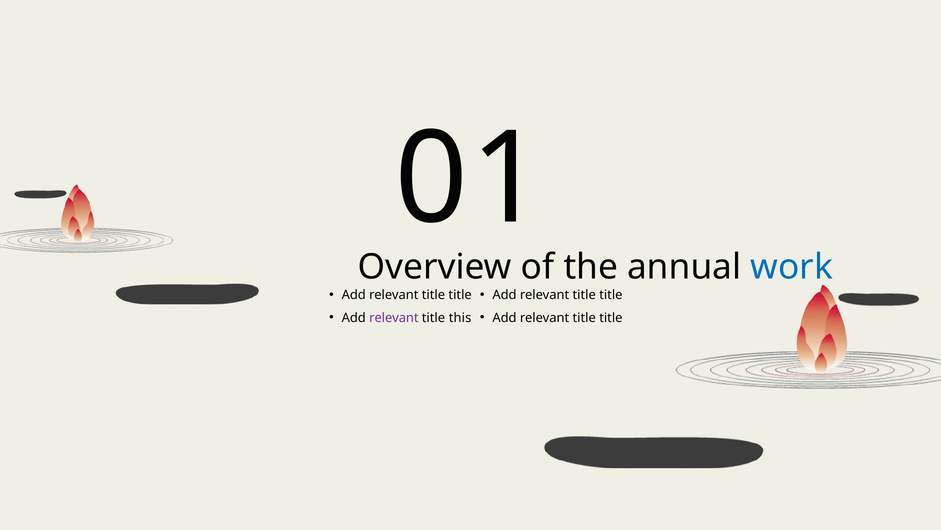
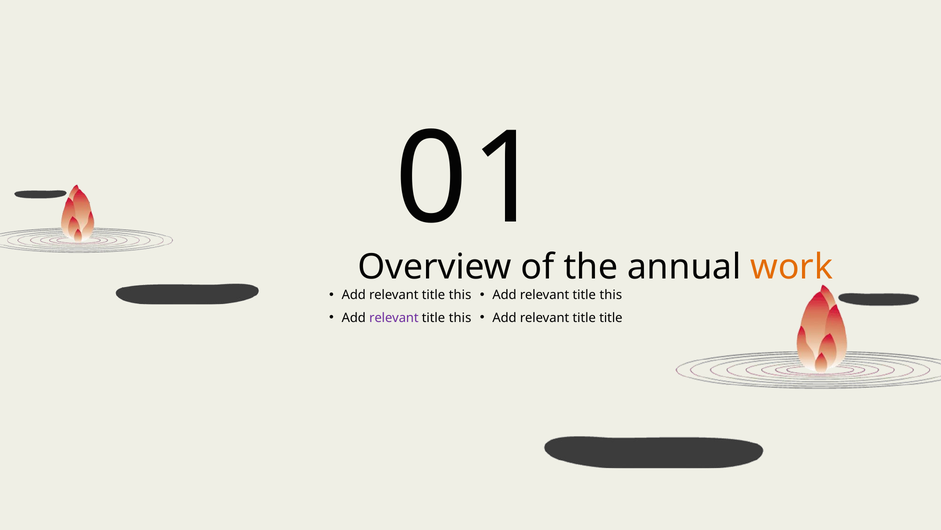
work colour: blue -> orange
title at (460, 295): title -> this
title at (611, 295): title -> this
